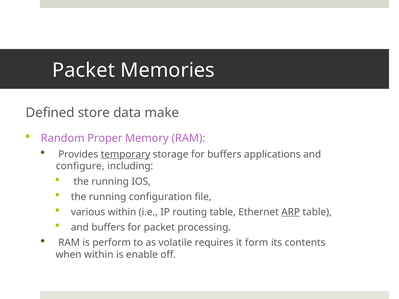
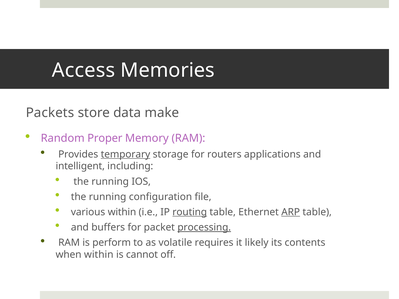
Packet at (84, 70): Packet -> Access
Defined: Defined -> Packets
for buffers: buffers -> routers
configure: configure -> intelligent
routing underline: none -> present
processing underline: none -> present
form: form -> likely
enable: enable -> cannot
